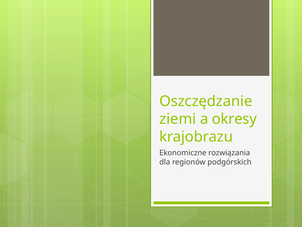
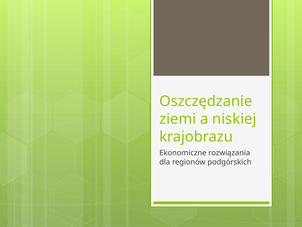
okresy: okresy -> niskiej
